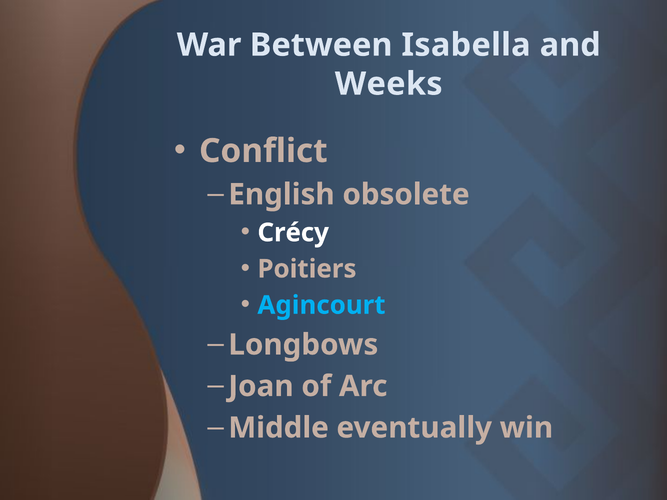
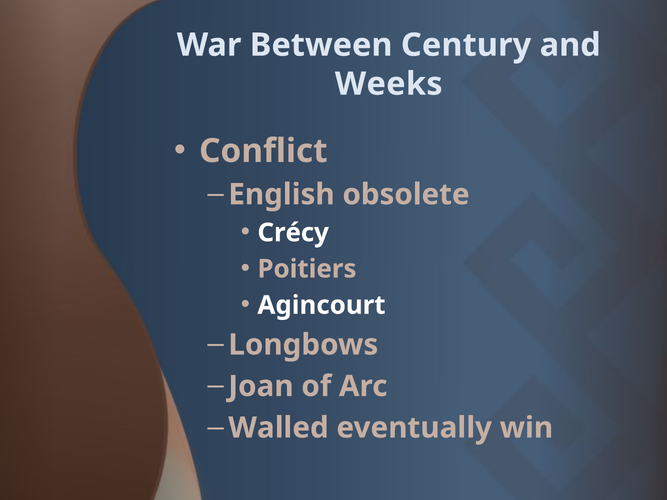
Isabella: Isabella -> Century
Agincourt colour: light blue -> white
Middle: Middle -> Walled
